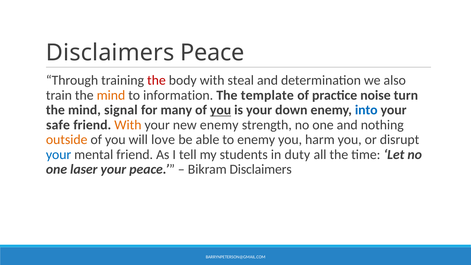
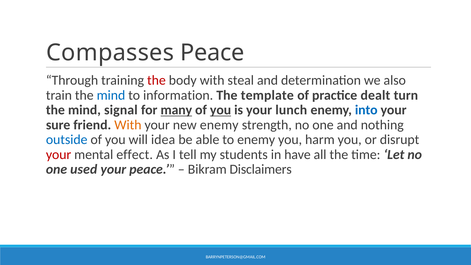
Disclaimers at (110, 53): Disclaimers -> Compasses
mind at (111, 95) colour: orange -> blue
noise: noise -> dealt
many underline: none -> present
down: down -> lunch
safe: safe -> sure
outside colour: orange -> blue
love: love -> idea
your at (59, 154) colour: blue -> red
mental friend: friend -> effect
duty: duty -> have
laser: laser -> used
